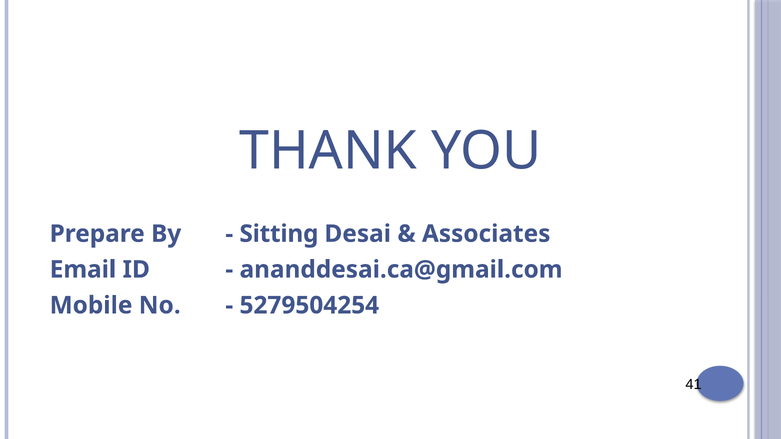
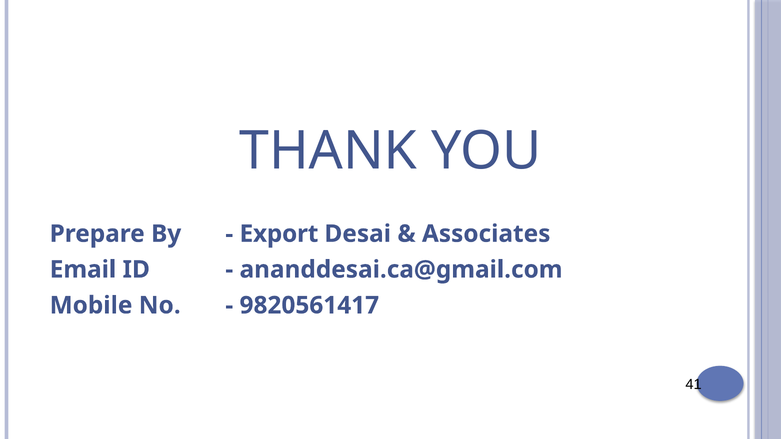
Sitting: Sitting -> Export
5279504254: 5279504254 -> 9820561417
